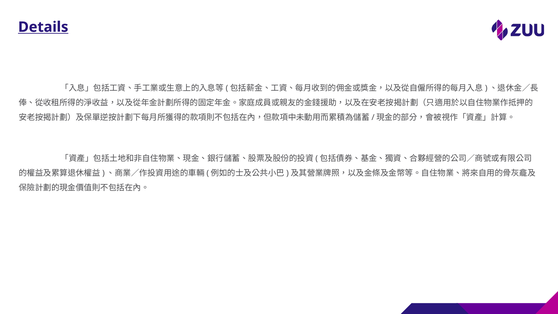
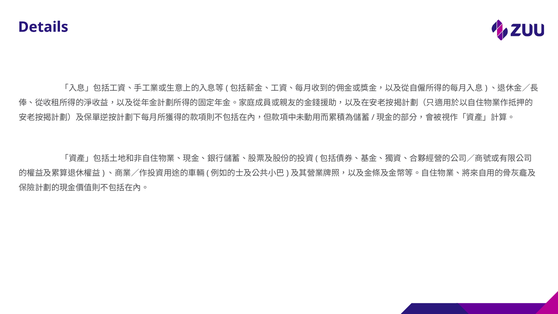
Details underline: present -> none
